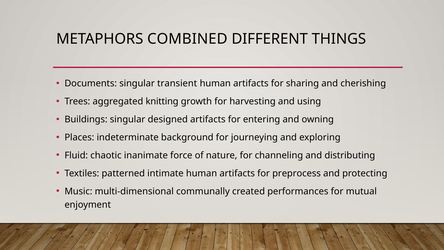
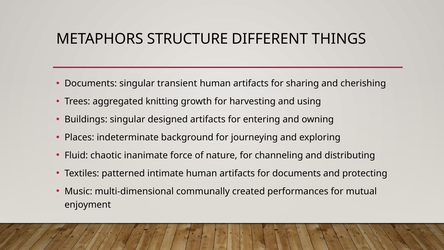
COMBINED: COMBINED -> STRUCTURE
for preprocess: preprocess -> documents
